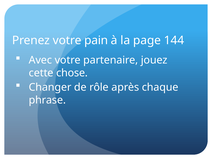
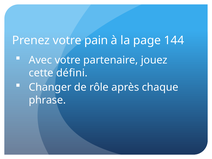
chose: chose -> défini
